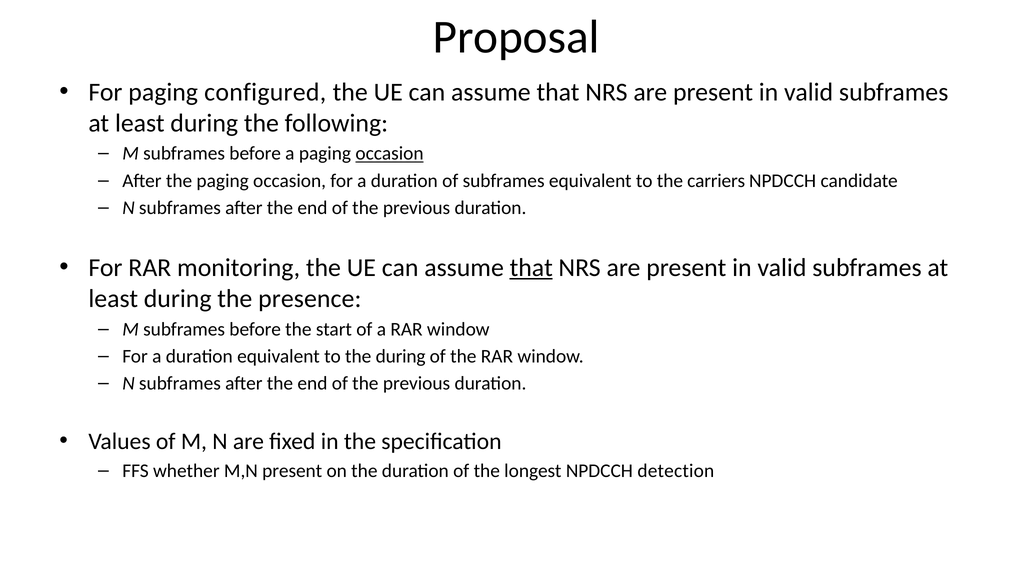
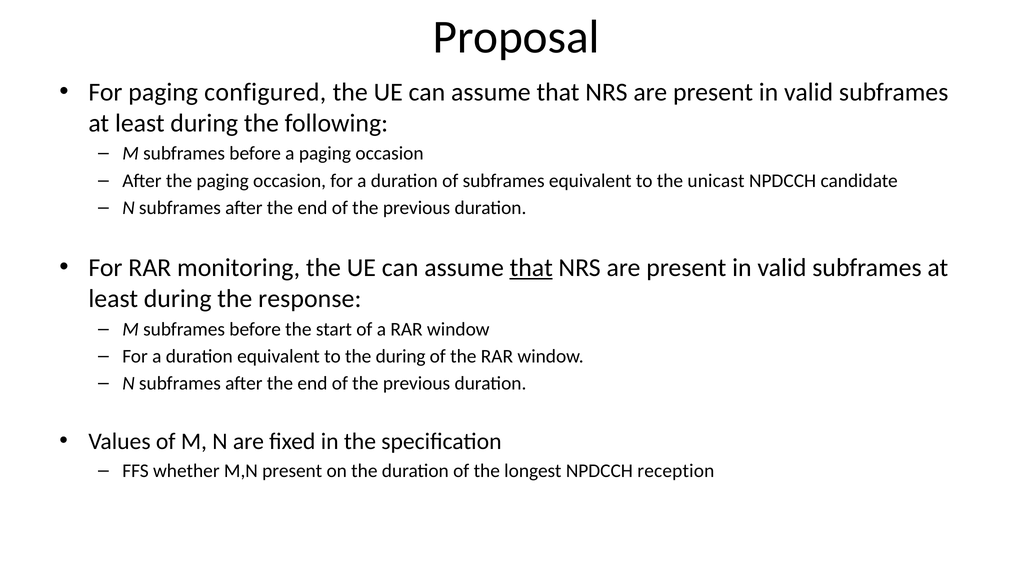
occasion at (390, 154) underline: present -> none
carriers: carriers -> unicast
presence: presence -> response
detection: detection -> reception
